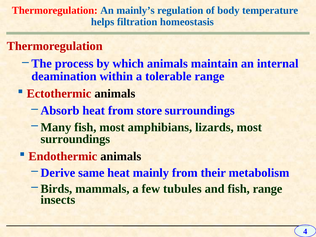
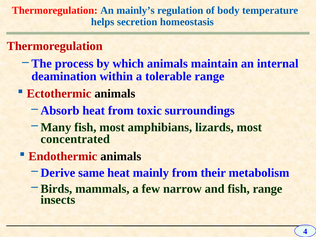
filtration: filtration -> secretion
store: store -> toxic
surroundings at (75, 139): surroundings -> concentrated
tubules: tubules -> narrow
